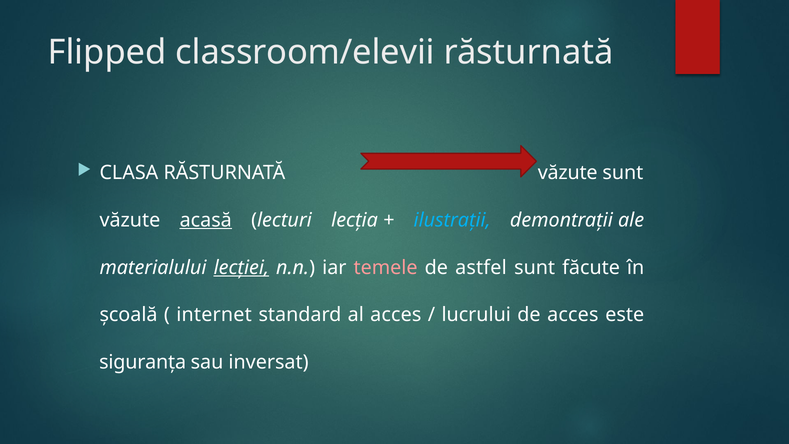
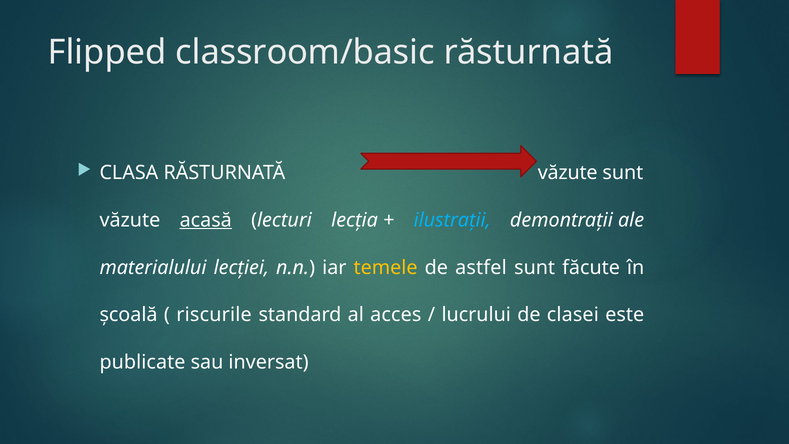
classroom/elevii: classroom/elevii -> classroom/basic
lecției underline: present -> none
temele colour: pink -> yellow
internet: internet -> riscurile
de acces: acces -> clasei
siguranța: siguranța -> publicate
